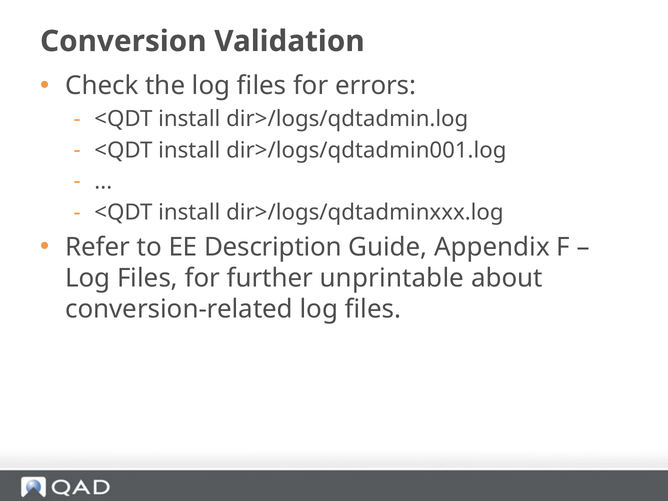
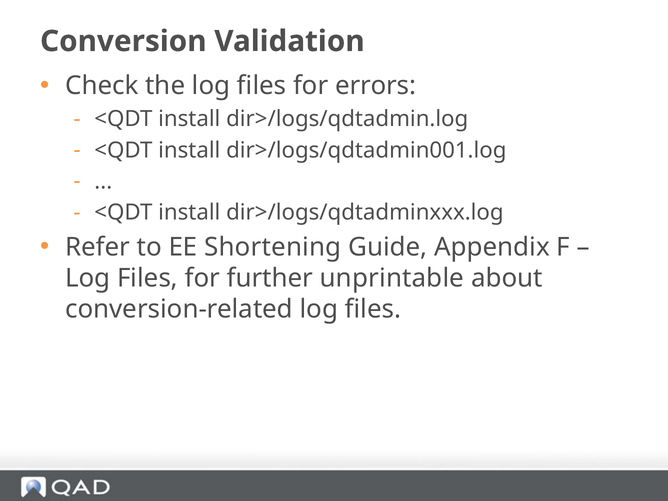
Description: Description -> Shortening
